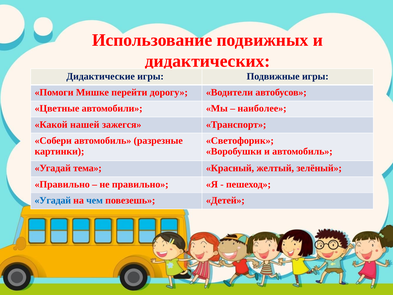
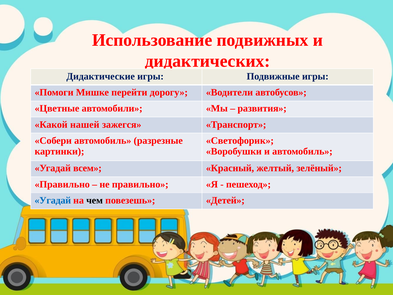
наиболее: наиболее -> развития
тема: тема -> всем
чем colour: blue -> black
